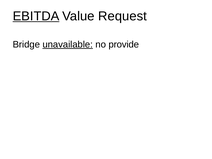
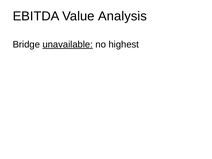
EBITDA underline: present -> none
Request: Request -> Analysis
provide: provide -> highest
